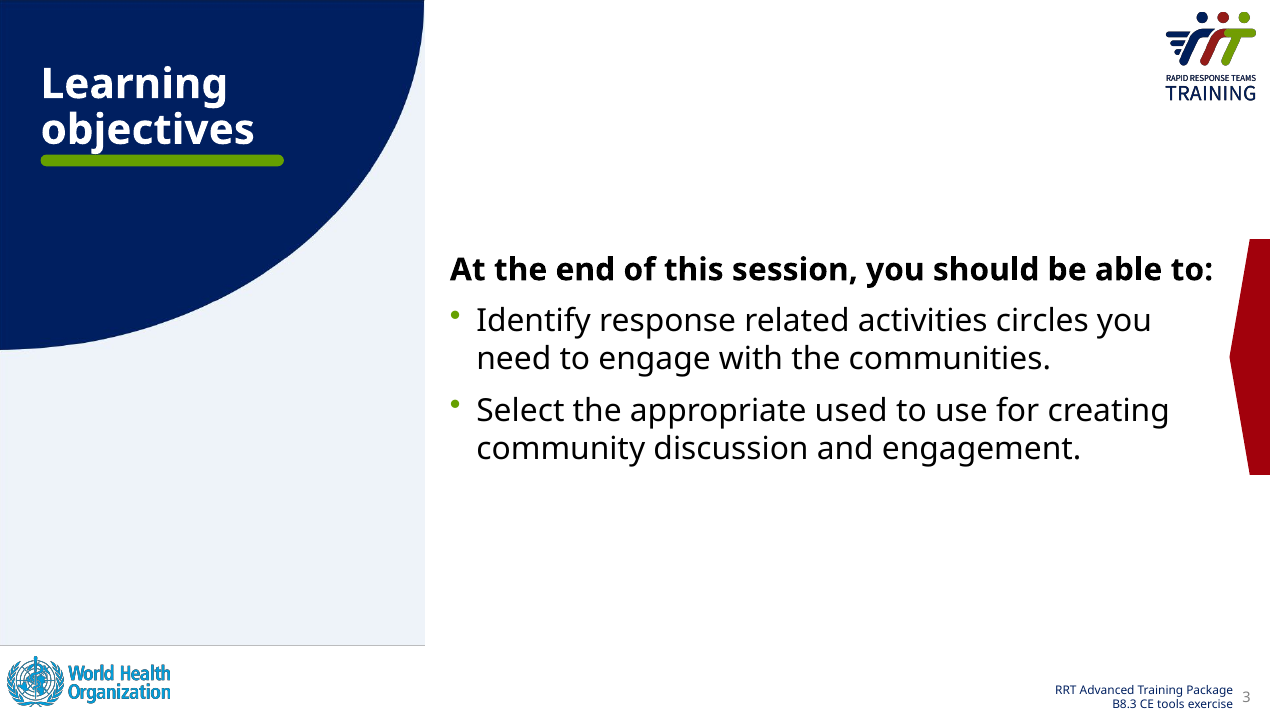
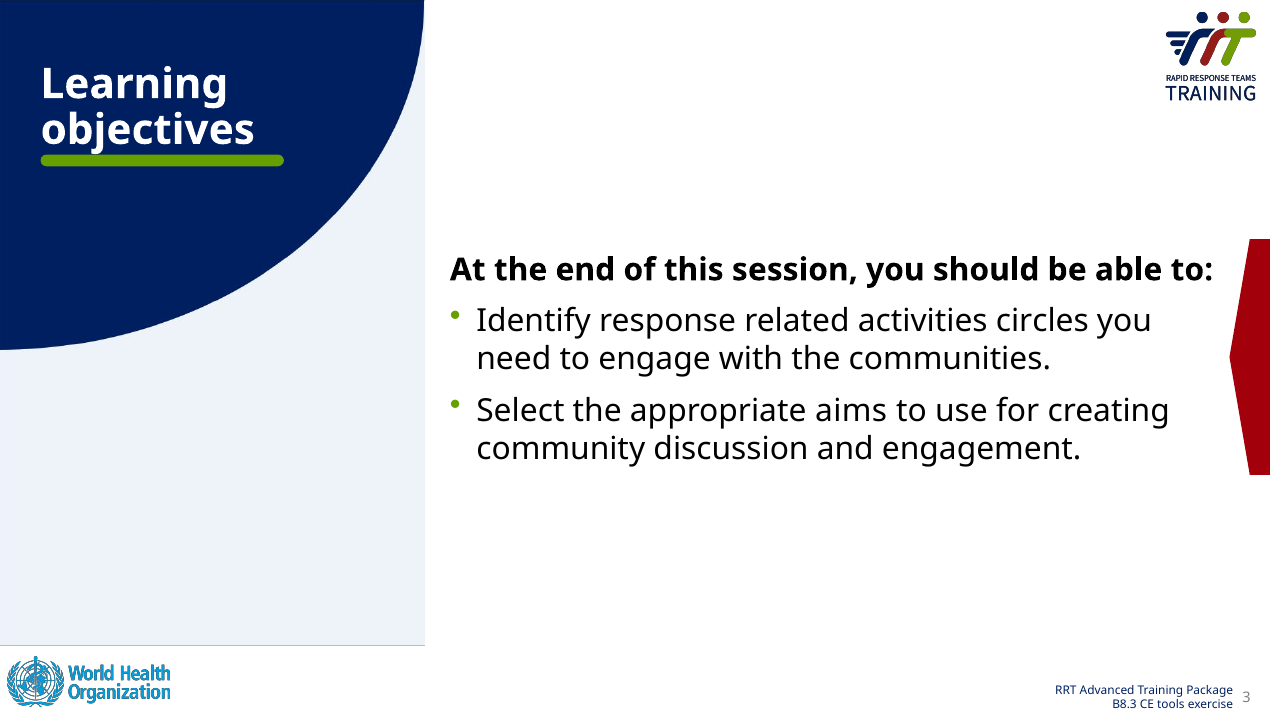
used: used -> aims
